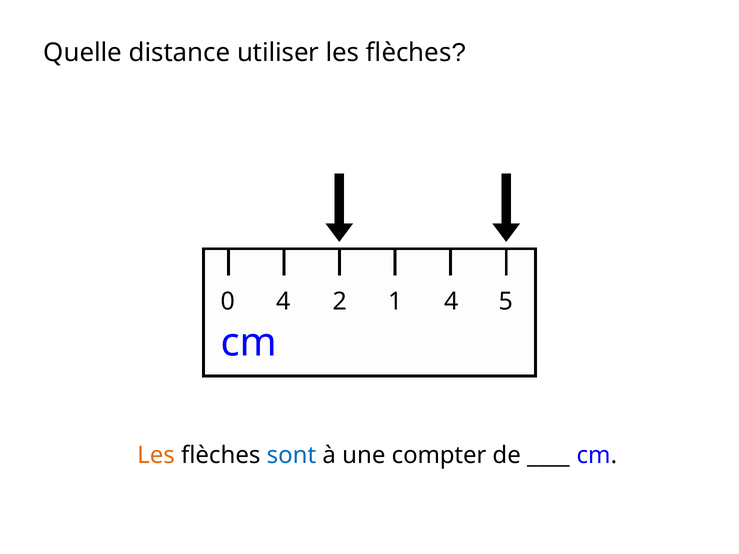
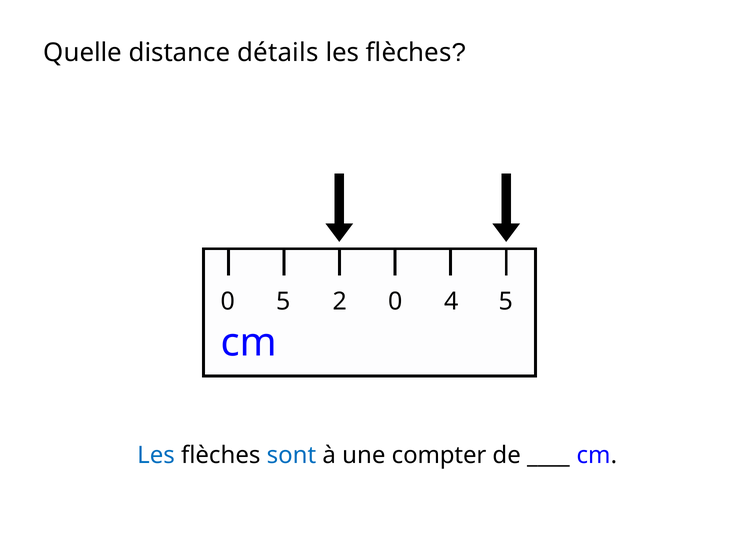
utiliser: utiliser -> détails
0 4: 4 -> 5
2 1: 1 -> 0
Les at (156, 456) colour: orange -> blue
